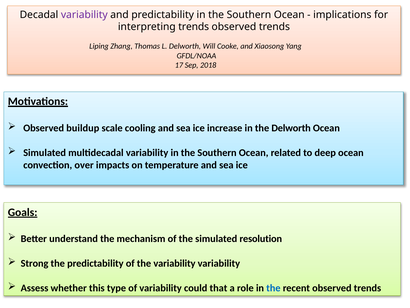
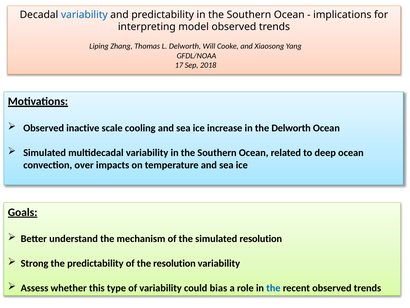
variability at (84, 15) colour: purple -> blue
interpreting trends: trends -> model
buildup: buildup -> inactive
the variability: variability -> resolution
that: that -> bias
